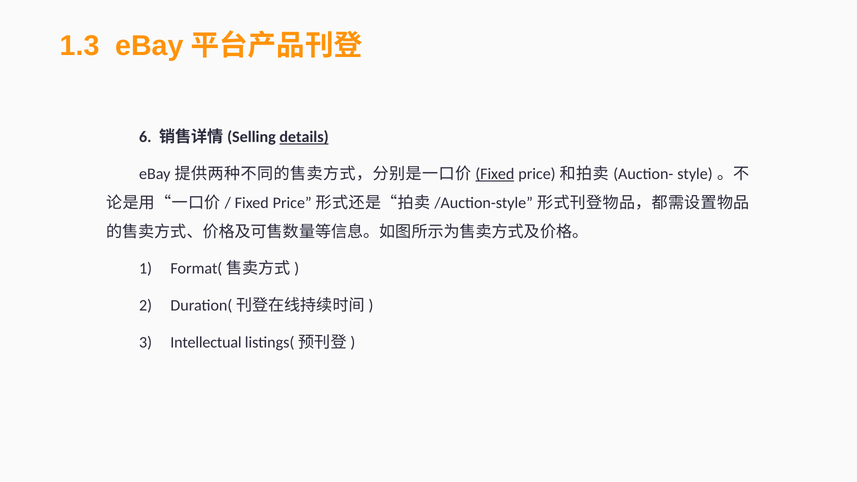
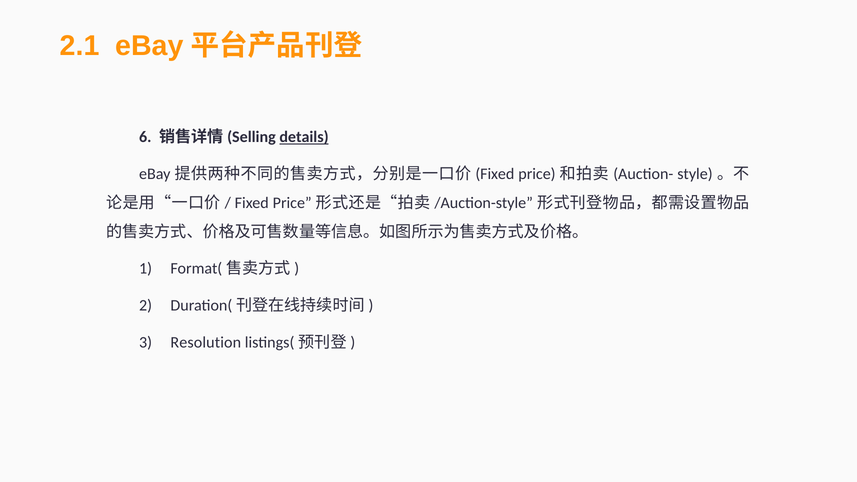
1.3: 1.3 -> 2.1
Fixed at (495, 174) underline: present -> none
Intellectual: Intellectual -> Resolution
